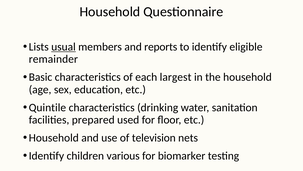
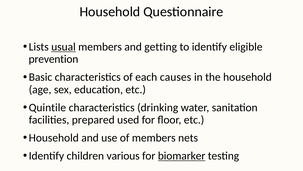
reports: reports -> getting
remainder: remainder -> prevention
largest: largest -> causes
of television: television -> members
biomarker underline: none -> present
